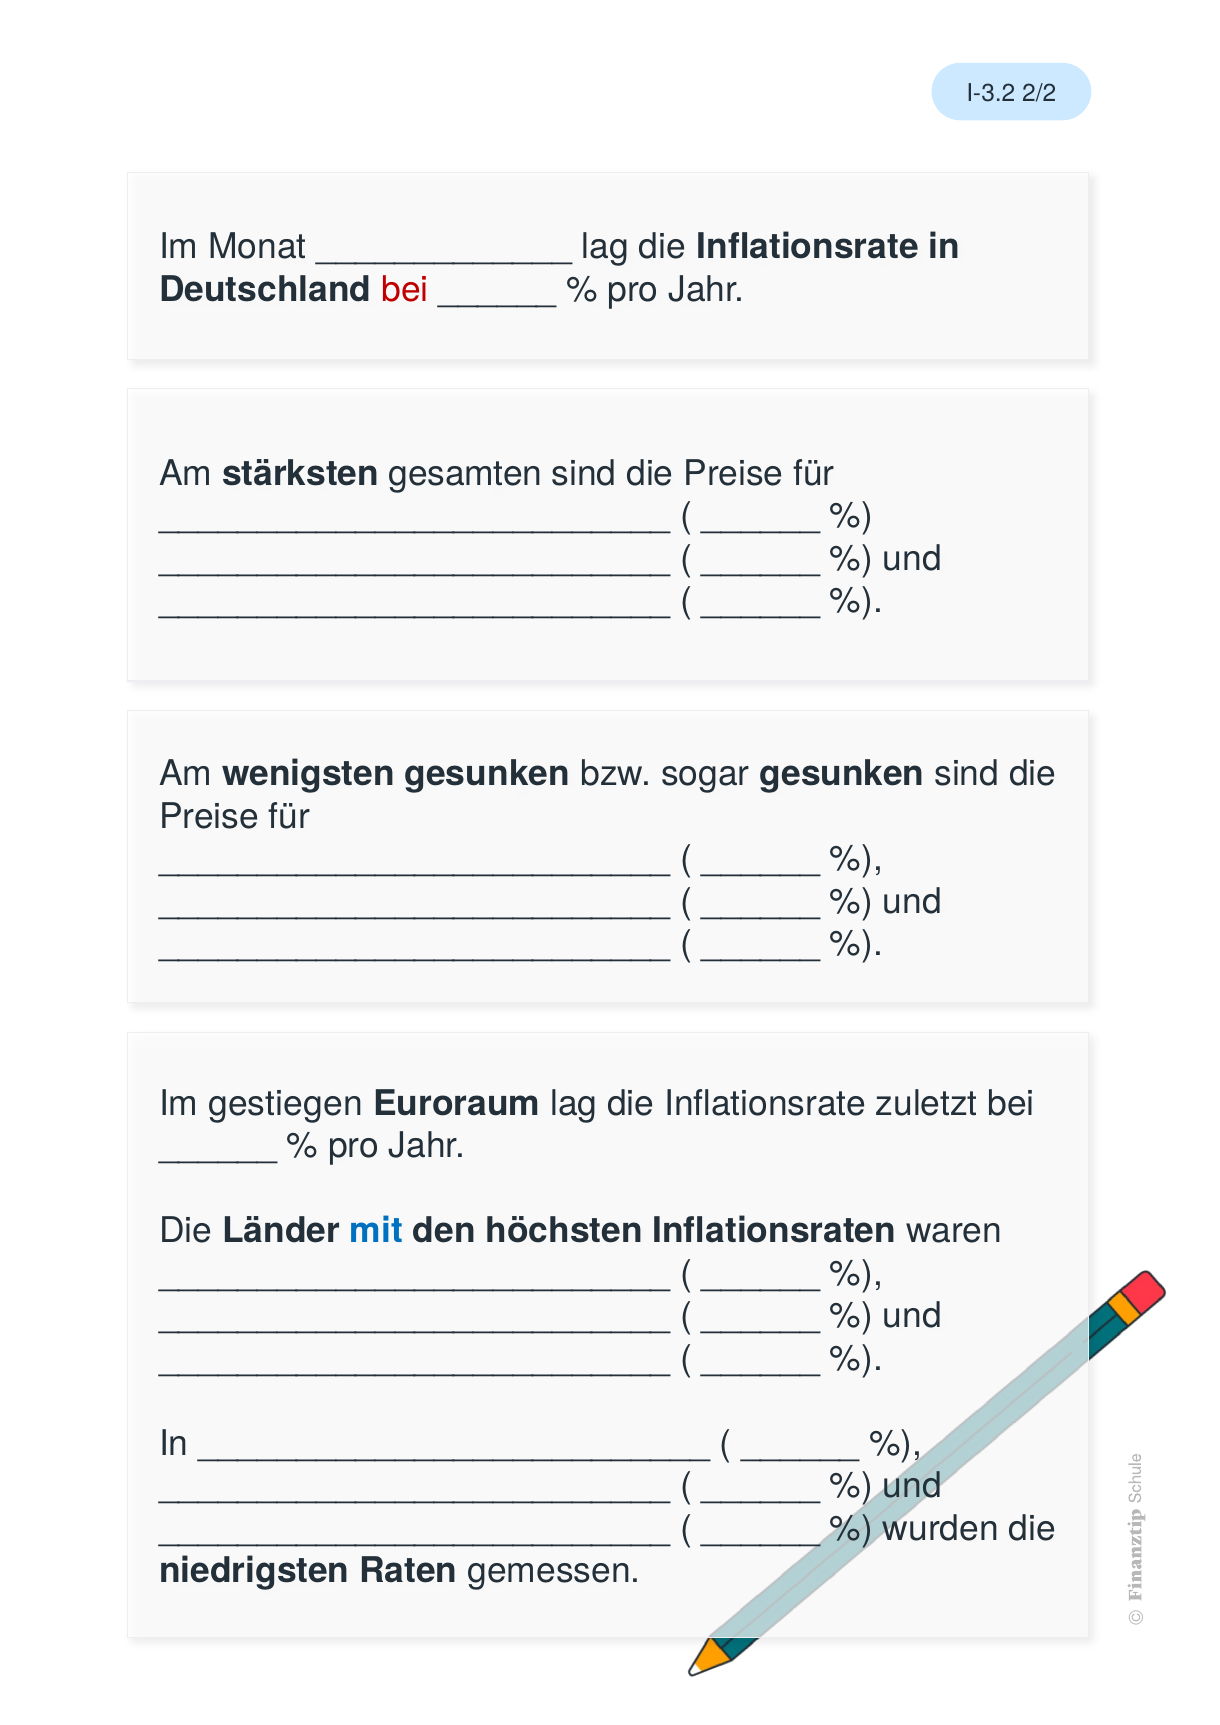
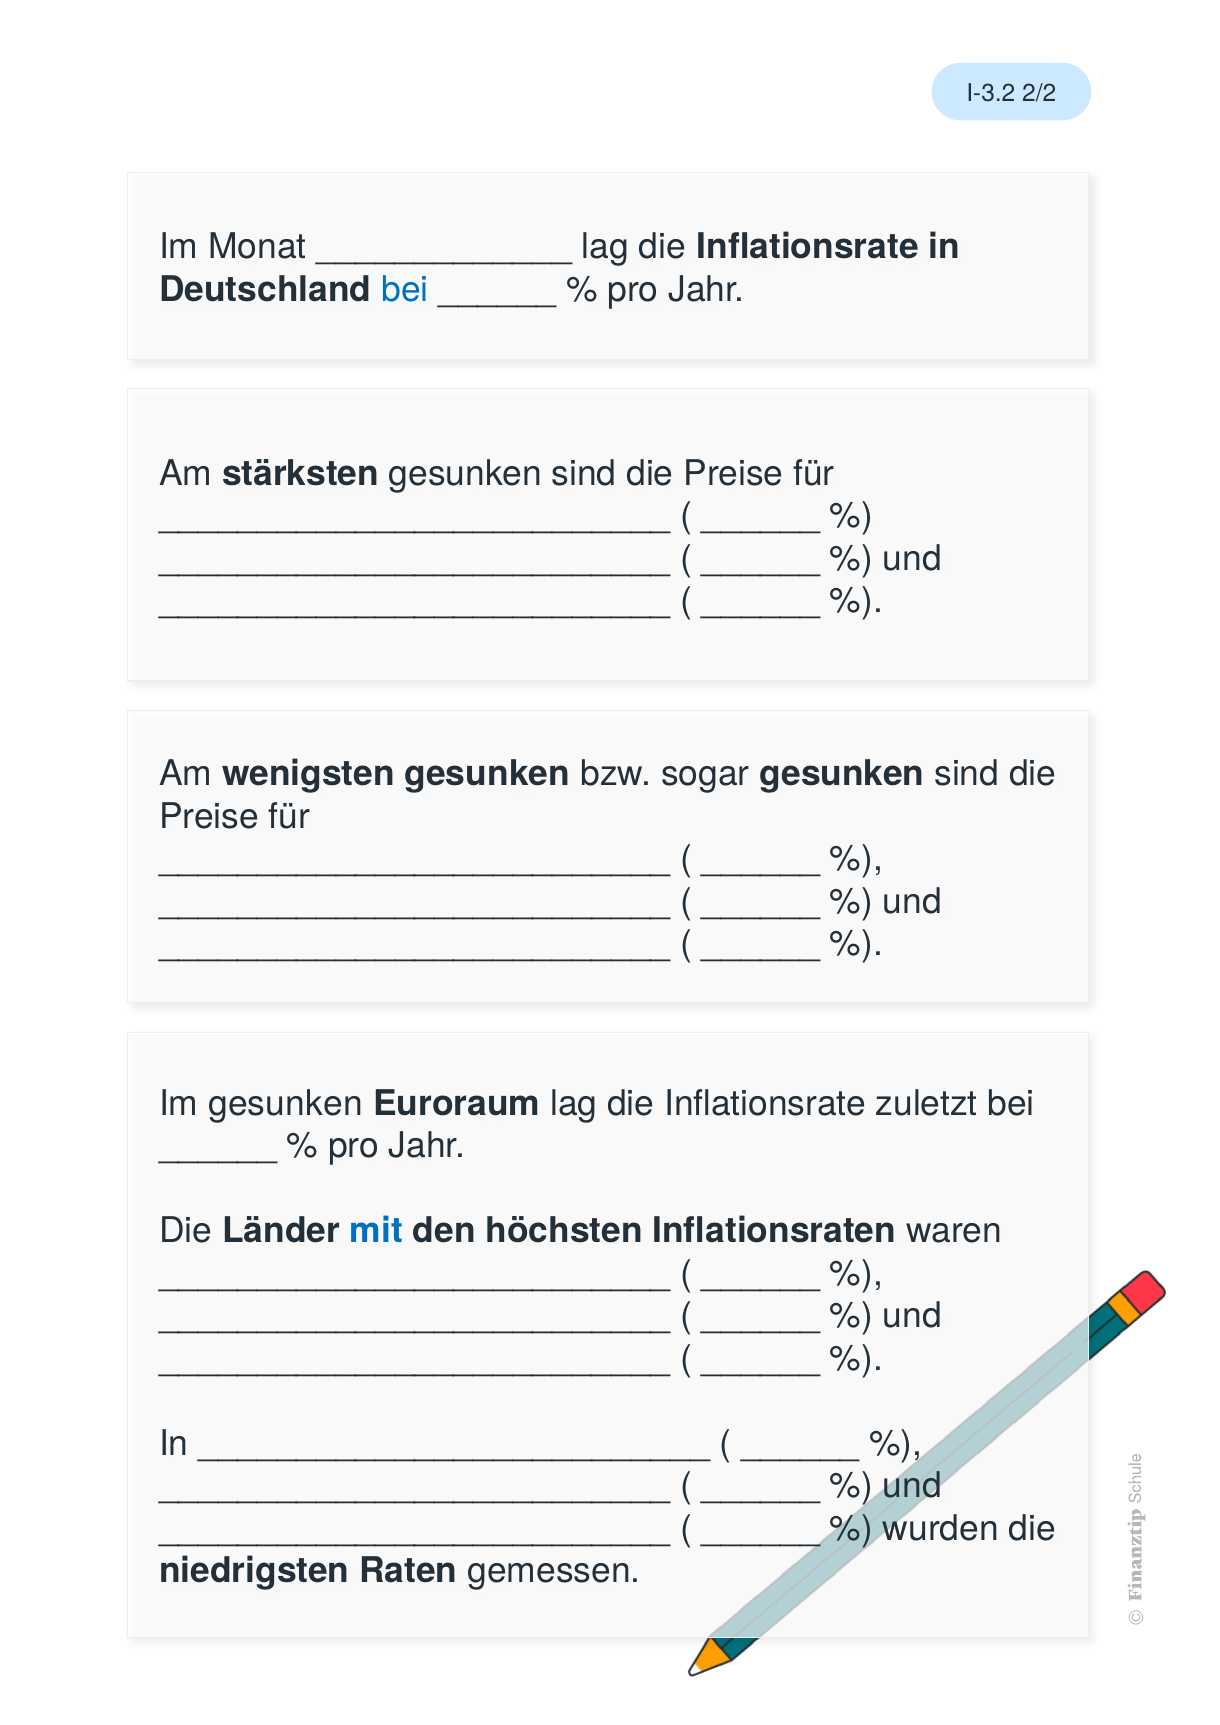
bei at (405, 290) colour: red -> blue
stärksten gesamten: gesamten -> gesunken
Im gestiegen: gestiegen -> gesunken
